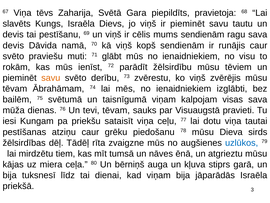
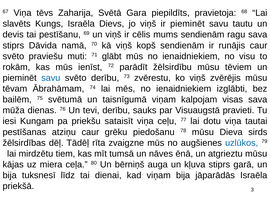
devis at (13, 45): devis -> stiprs
savu at (51, 78) colour: orange -> blue
tevi tēvam: tēvam -> derību
